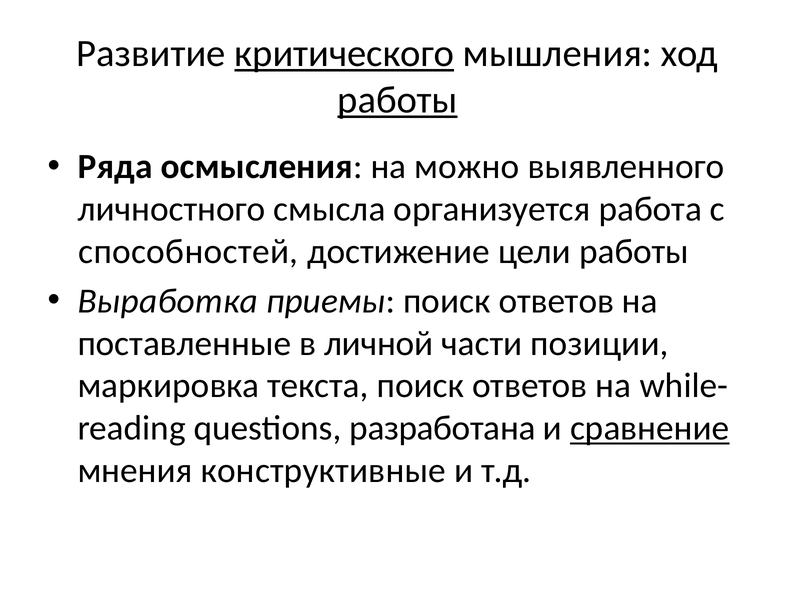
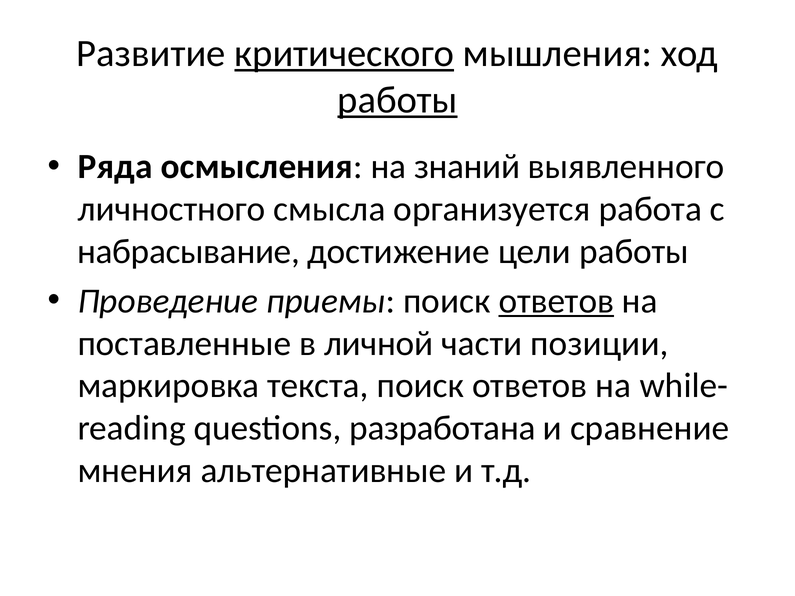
можно: можно -> знаний
способностей: способностей -> набрасывание
Выработка: Выработка -> Проведение
ответов at (556, 301) underline: none -> present
сравнение underline: present -> none
конструктивные: конструктивные -> альтернативные
